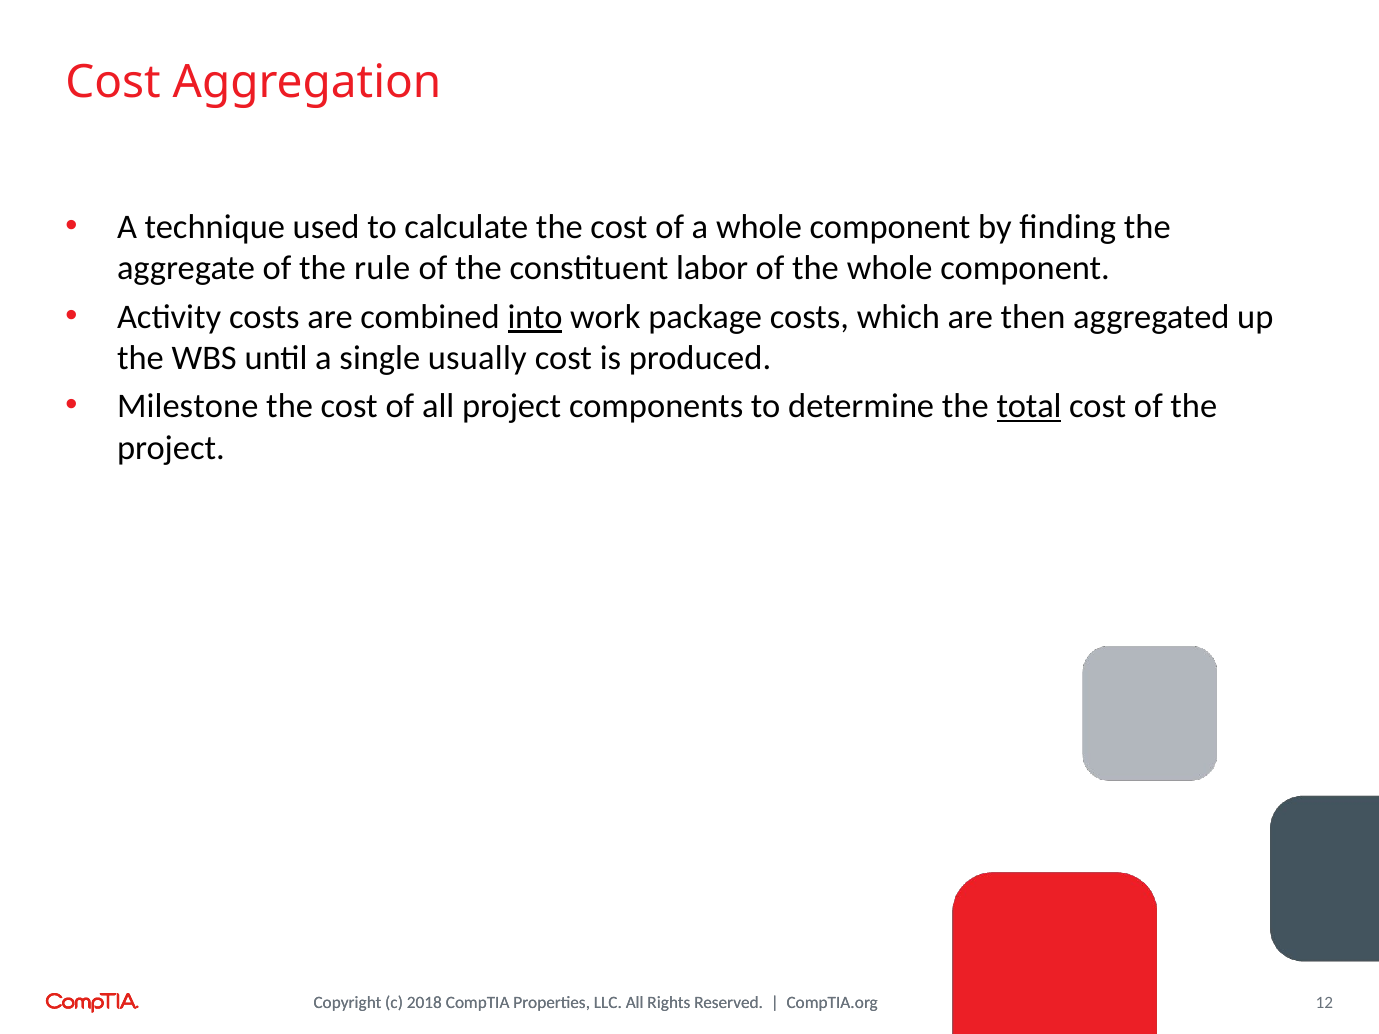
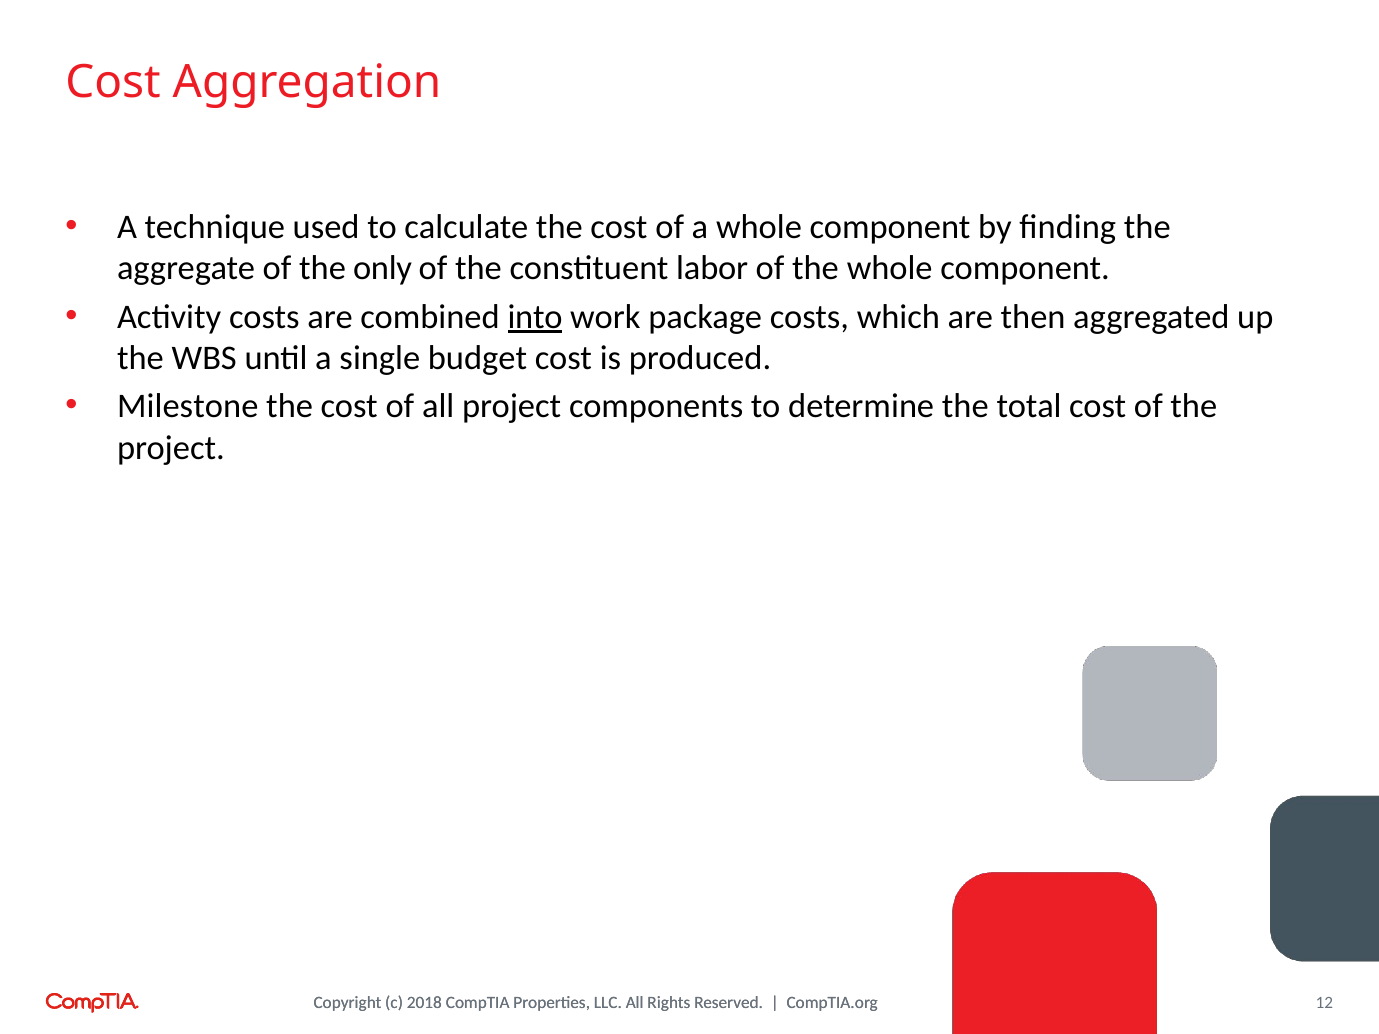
rule: rule -> only
usually: usually -> budget
total underline: present -> none
